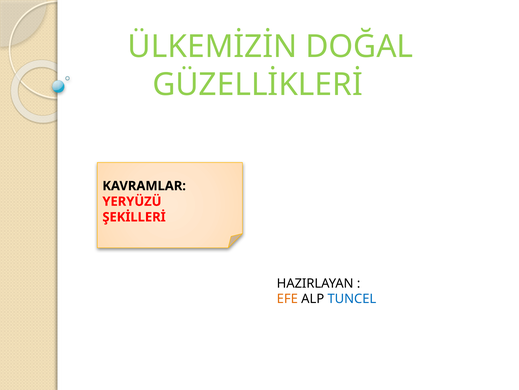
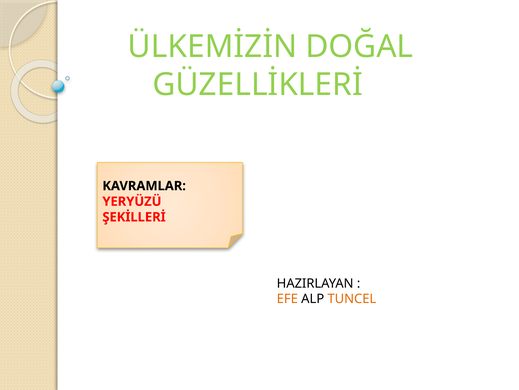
TUNCEL colour: blue -> orange
